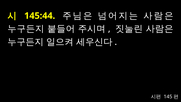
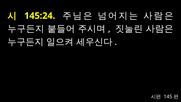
145:44: 145:44 -> 145:24
